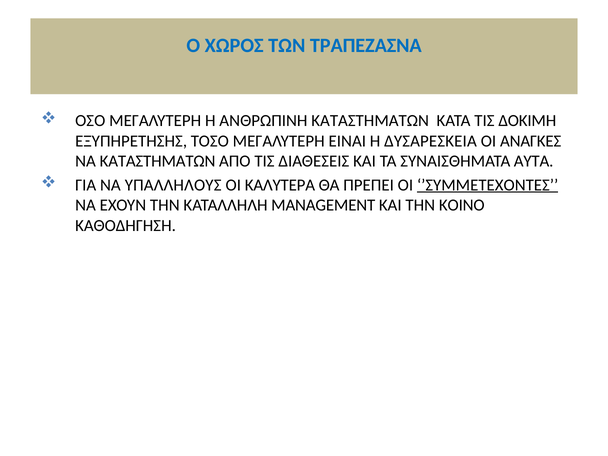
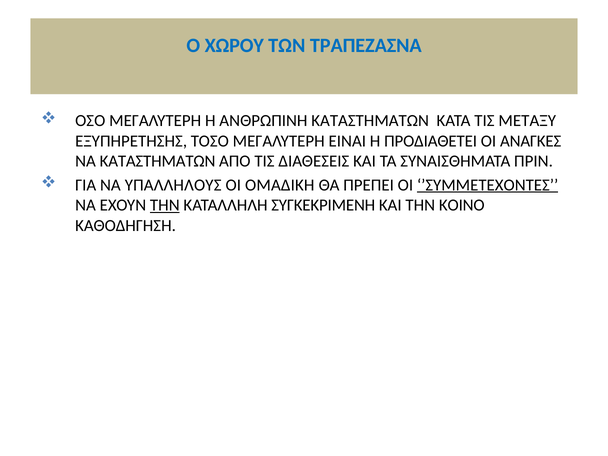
ΧΩΡΟΣ: ΧΩΡΟΣ -> ΧΩΡΟΥ
ΔΟΚΙΜΗ: ΔΟΚΙΜΗ -> ΜΕΤΑΞΥ
ΔΥΣΑΡΕΣΚΕΙΑ: ΔΥΣΑΡΕΣΚΕΙΑ -> ΠΡΟΔΙΑΘΕΤΕΙ
ΑΥΤΑ: ΑΥΤΑ -> ΠΡΙΝ
ΚΑΛΥΤΕΡΑ: ΚΑΛΥΤΕΡΑ -> ΟΜΑΔΙΚΗ
ΤΗΝ at (165, 205) underline: none -> present
MANAGEMENT: MANAGEMENT -> ΣΥΓΚΕΚΡΙΜΕΝΗ
